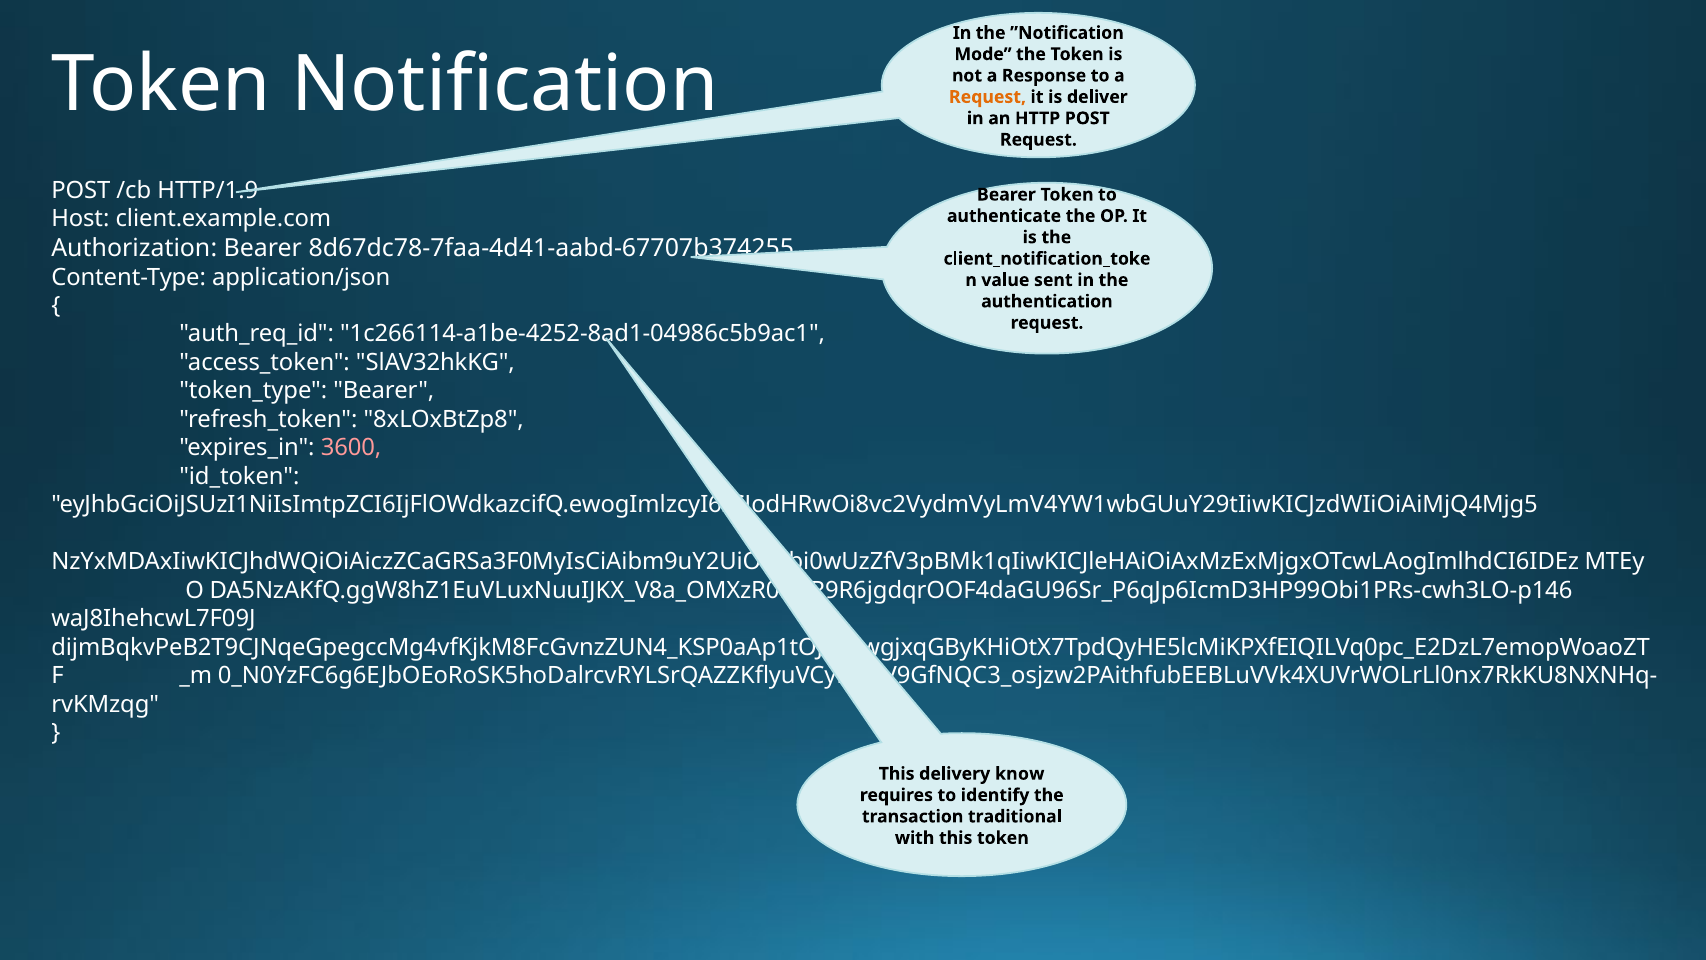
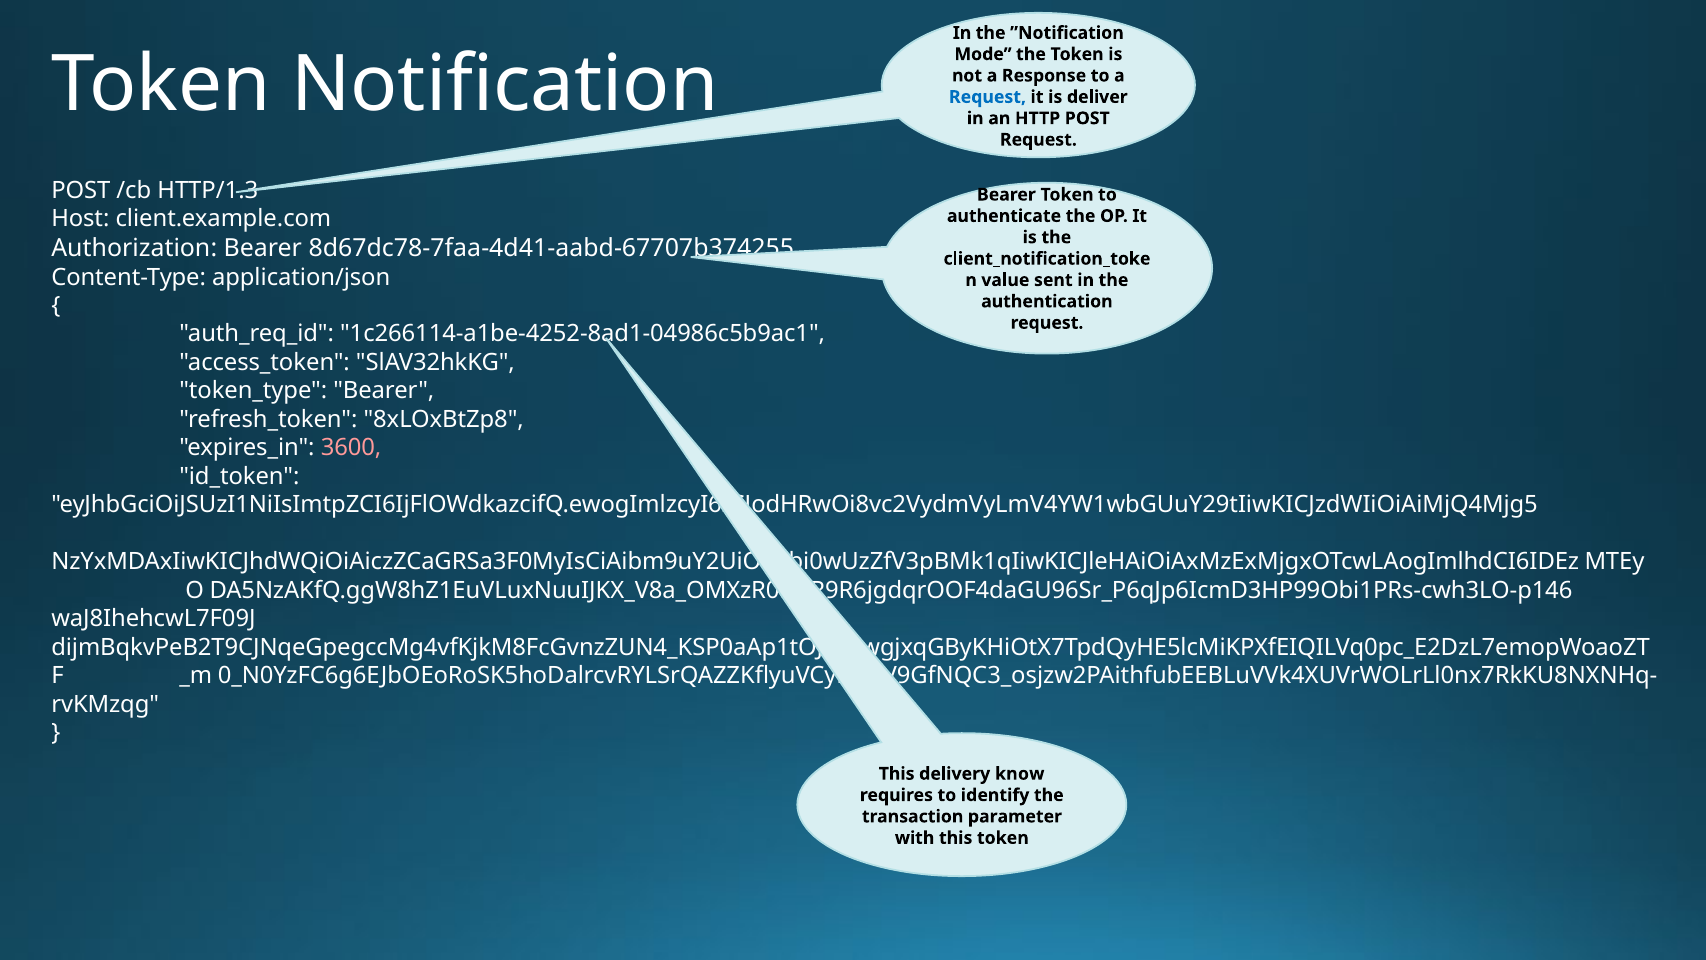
Request at (988, 97) colour: orange -> blue
HTTP/1.9: HTTP/1.9 -> HTTP/1.3
traditional: traditional -> parameter
